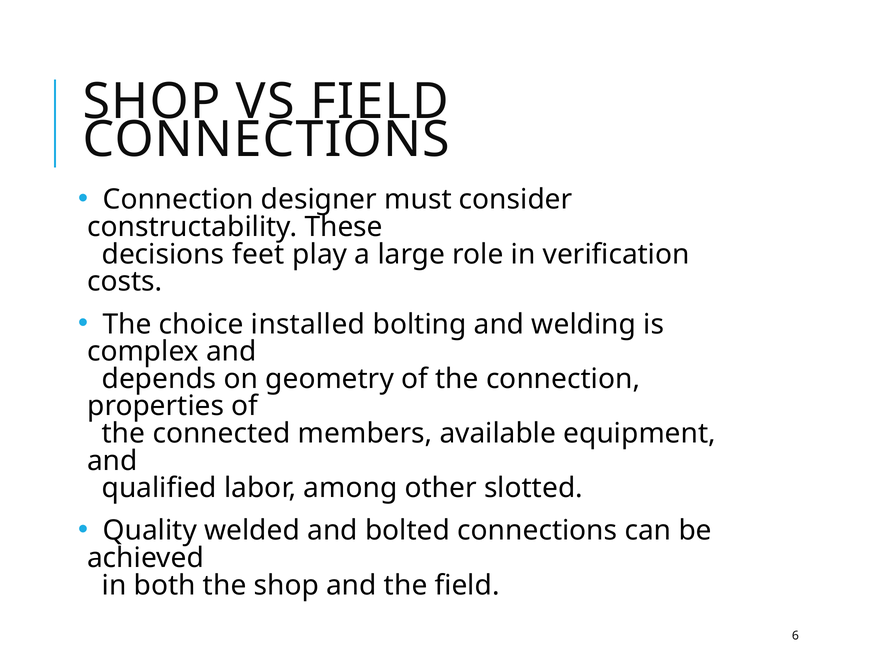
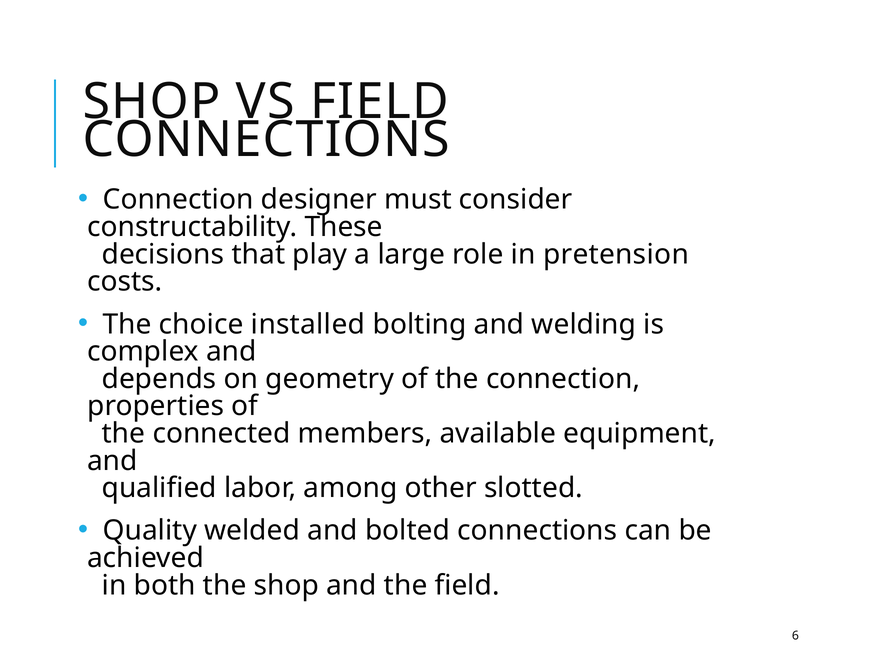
feet: feet -> that
verification: verification -> pretension
